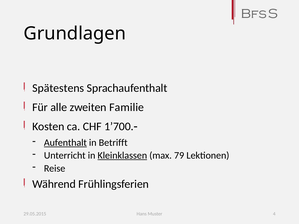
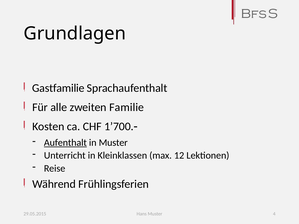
Spätestens: Spätestens -> Gastfamilie
in Betrifft: Betrifft -> Muster
Kleinklassen underline: present -> none
79: 79 -> 12
